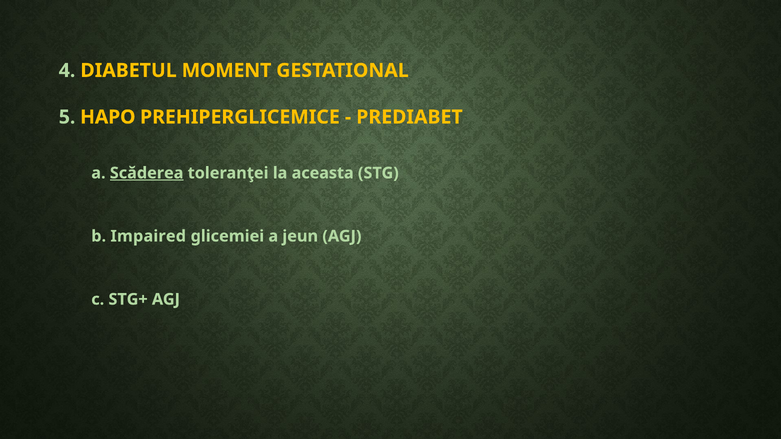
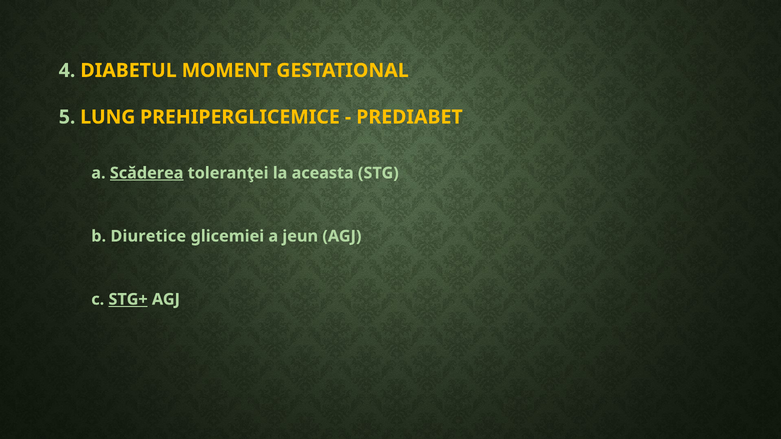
HAPO: HAPO -> LUNG
Impaired: Impaired -> Diuretice
STG+ underline: none -> present
